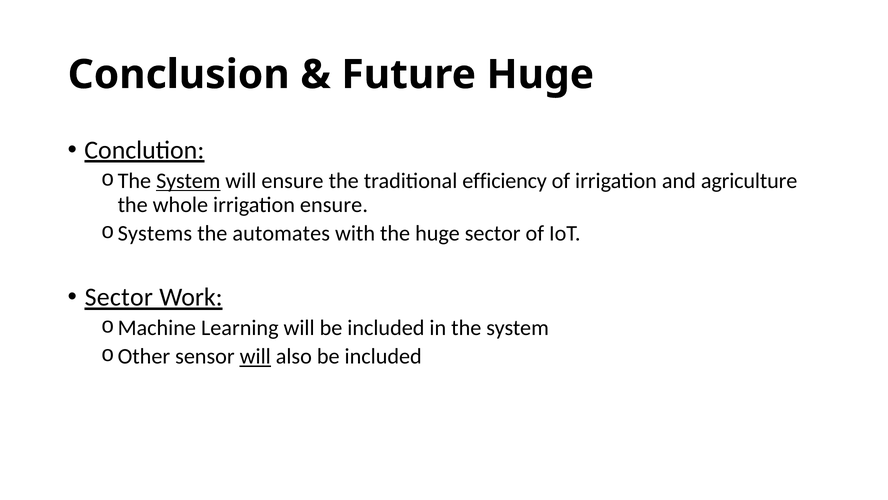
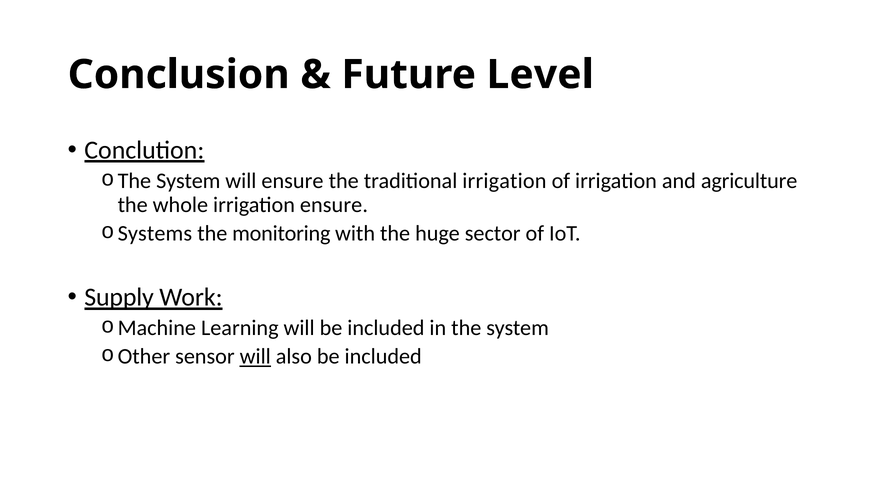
Future Huge: Huge -> Level
System at (188, 181) underline: present -> none
traditional efficiency: efficiency -> irrigation
automates: automates -> monitoring
Sector at (119, 297): Sector -> Supply
